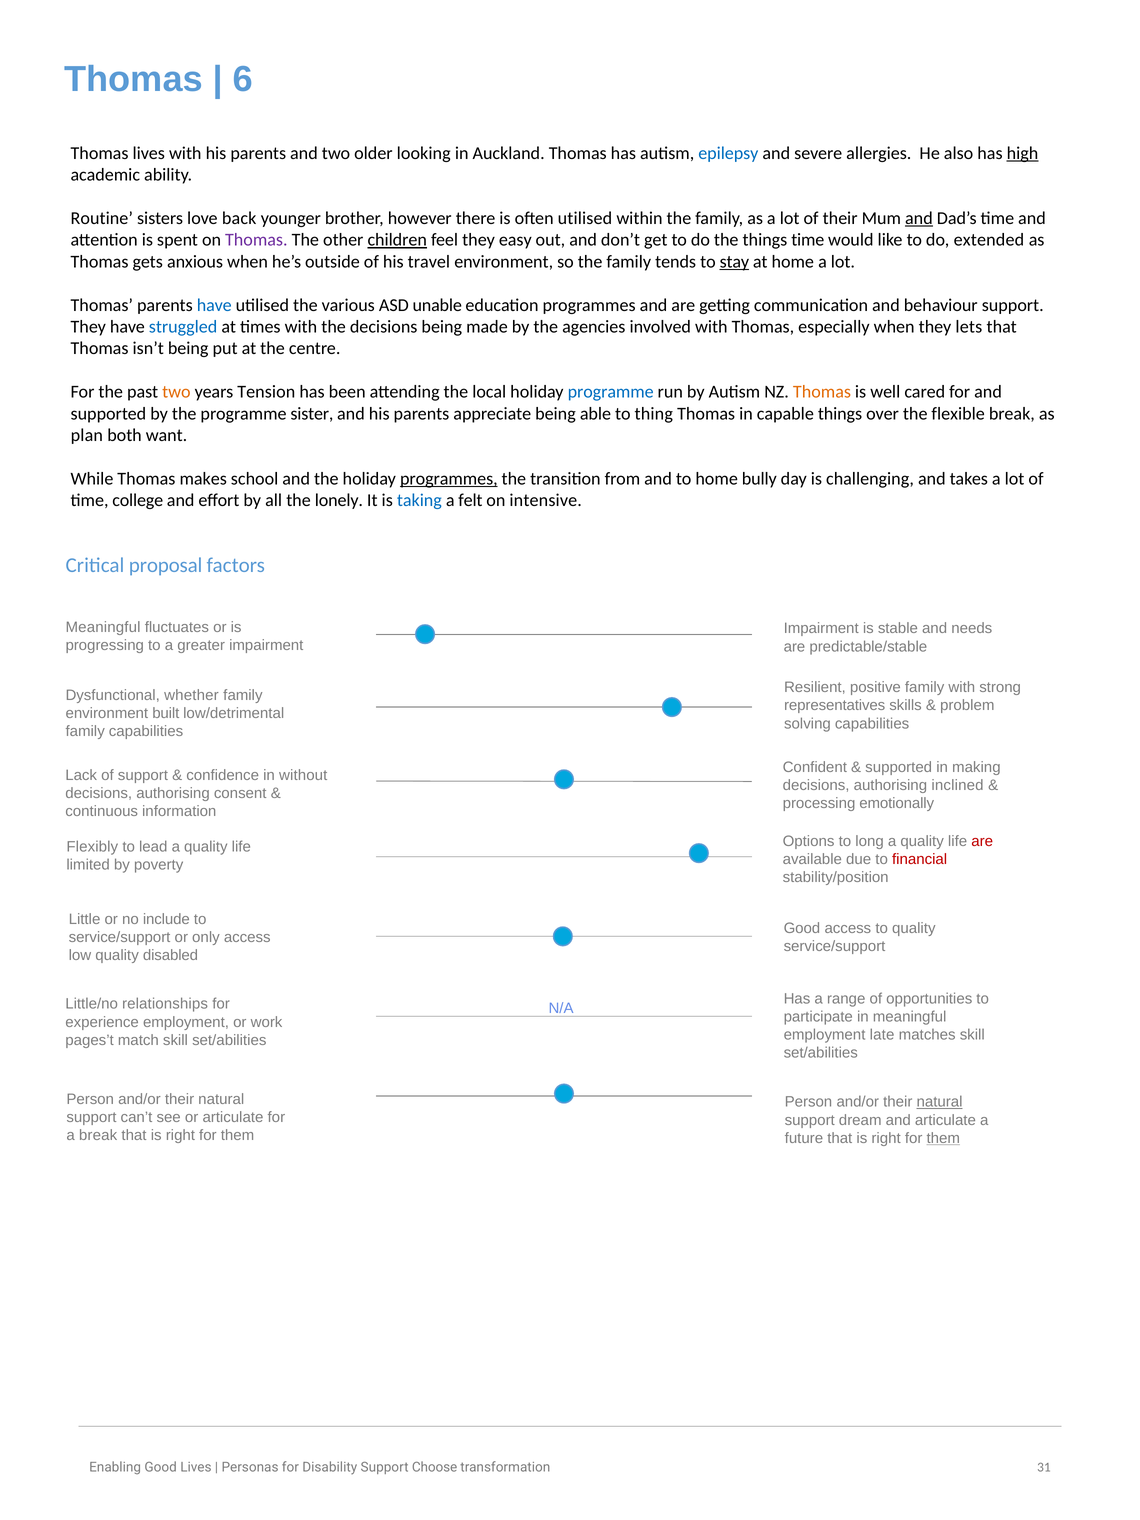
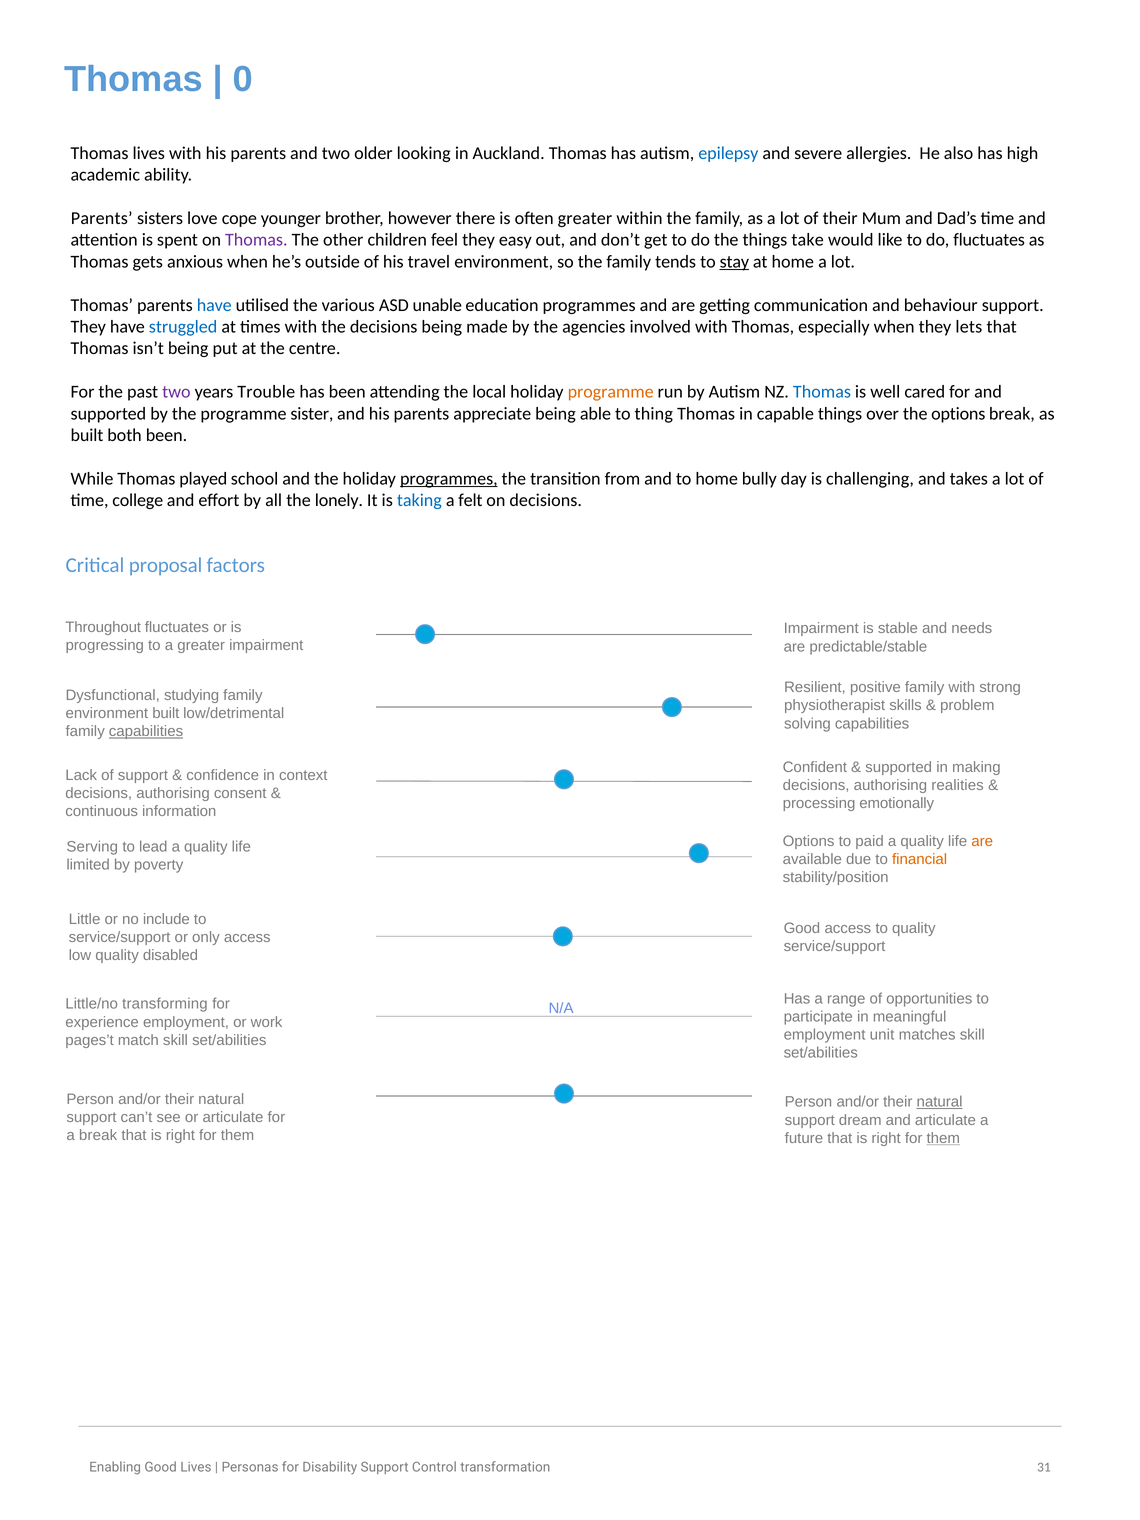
6: 6 -> 0
high underline: present -> none
Routine at (102, 218): Routine -> Parents
back: back -> cope
often utilised: utilised -> greater
and at (919, 218) underline: present -> none
children underline: present -> none
things time: time -> take
do extended: extended -> fluctuates
two at (176, 392) colour: orange -> purple
Tension: Tension -> Trouble
programme at (611, 392) colour: blue -> orange
Thomas at (822, 392) colour: orange -> blue
the flexible: flexible -> options
plan at (87, 435): plan -> built
both want: want -> been
makes: makes -> played
on intensive: intensive -> decisions
Meaningful at (103, 627): Meaningful -> Throughout
whether: whether -> studying
representatives: representatives -> physiotherapist
capabilities at (146, 731) underline: none -> present
without: without -> context
inclined: inclined -> realities
long: long -> paid
are at (982, 841) colour: red -> orange
Flexibly: Flexibly -> Serving
financial colour: red -> orange
relationships: relationships -> transforming
late: late -> unit
Choose: Choose -> Control
